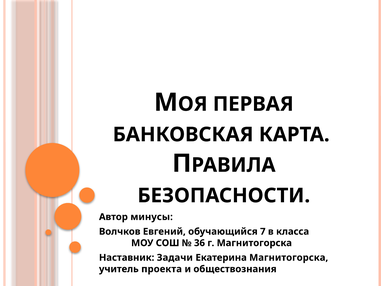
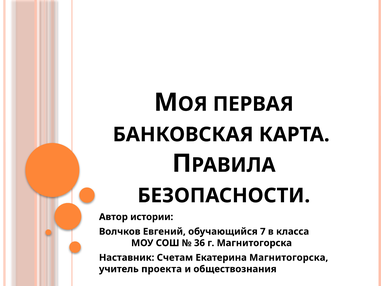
минусы: минусы -> истории
Задачи: Задачи -> Счетам
